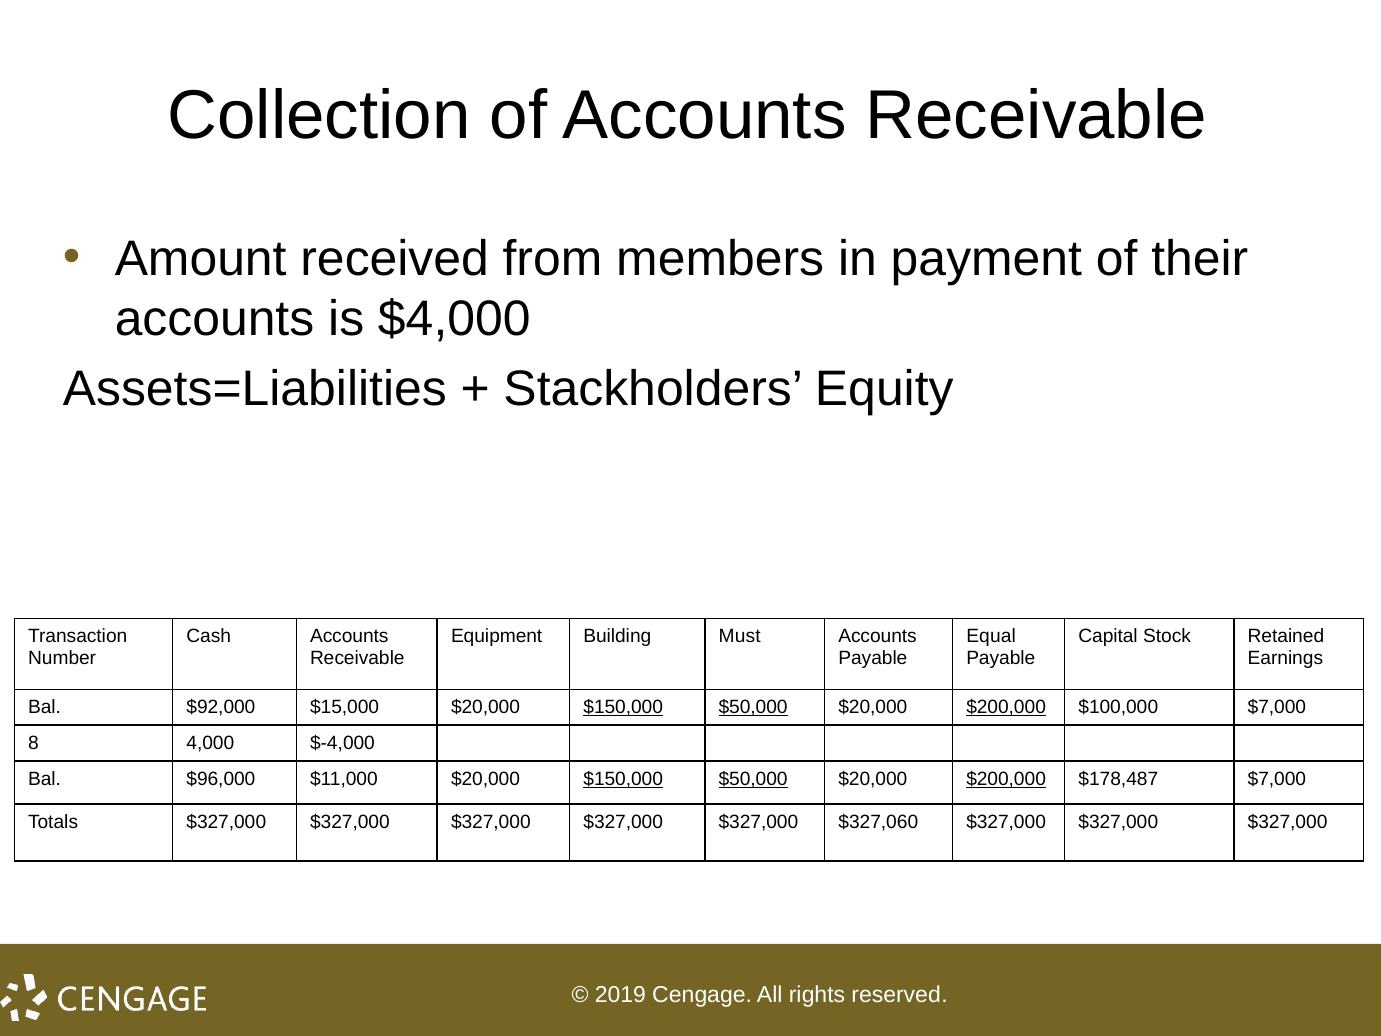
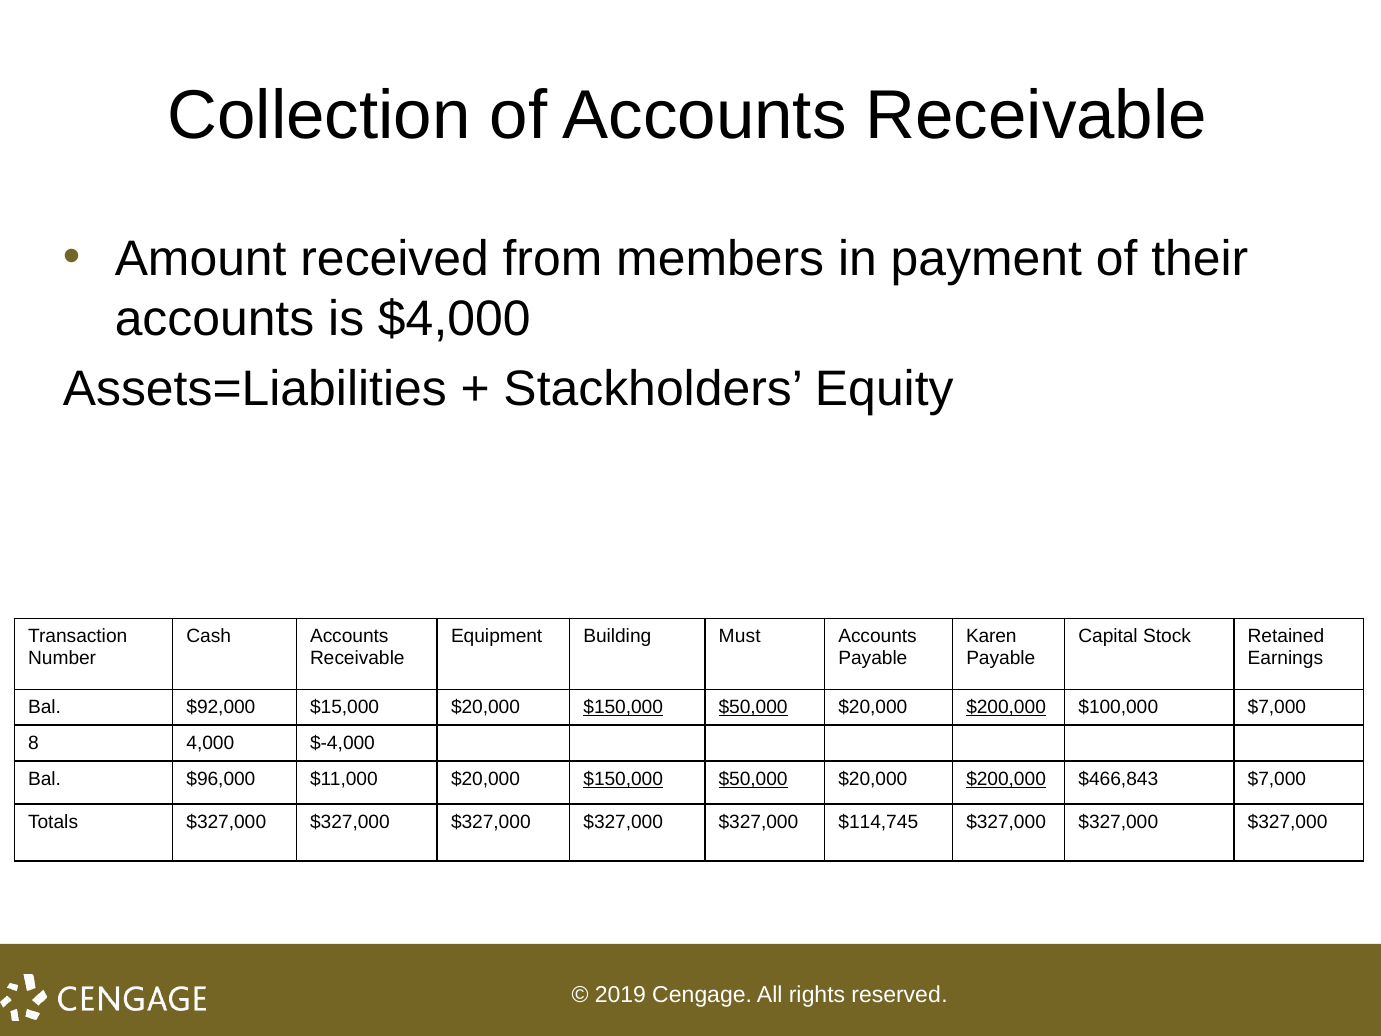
Equal: Equal -> Karen
$178,487: $178,487 -> $466,843
$327,060: $327,060 -> $114,745
